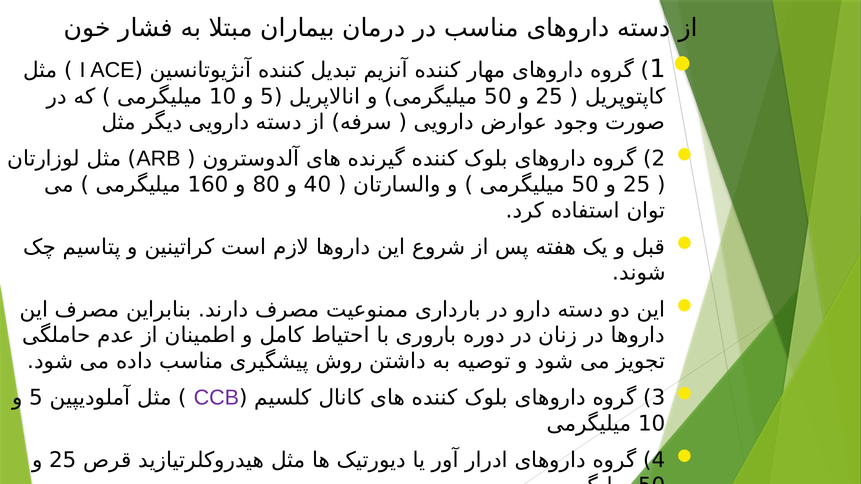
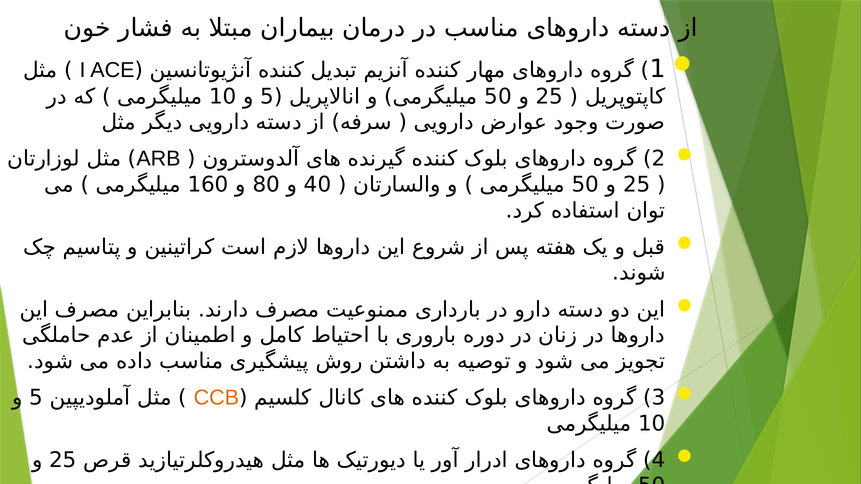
CCB colour: purple -> orange
